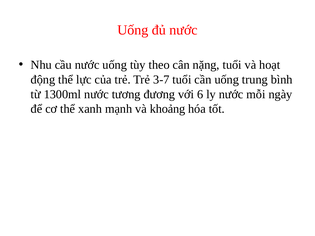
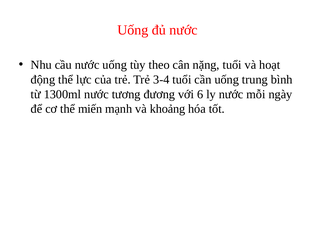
3-7: 3-7 -> 3-4
xanh: xanh -> miến
